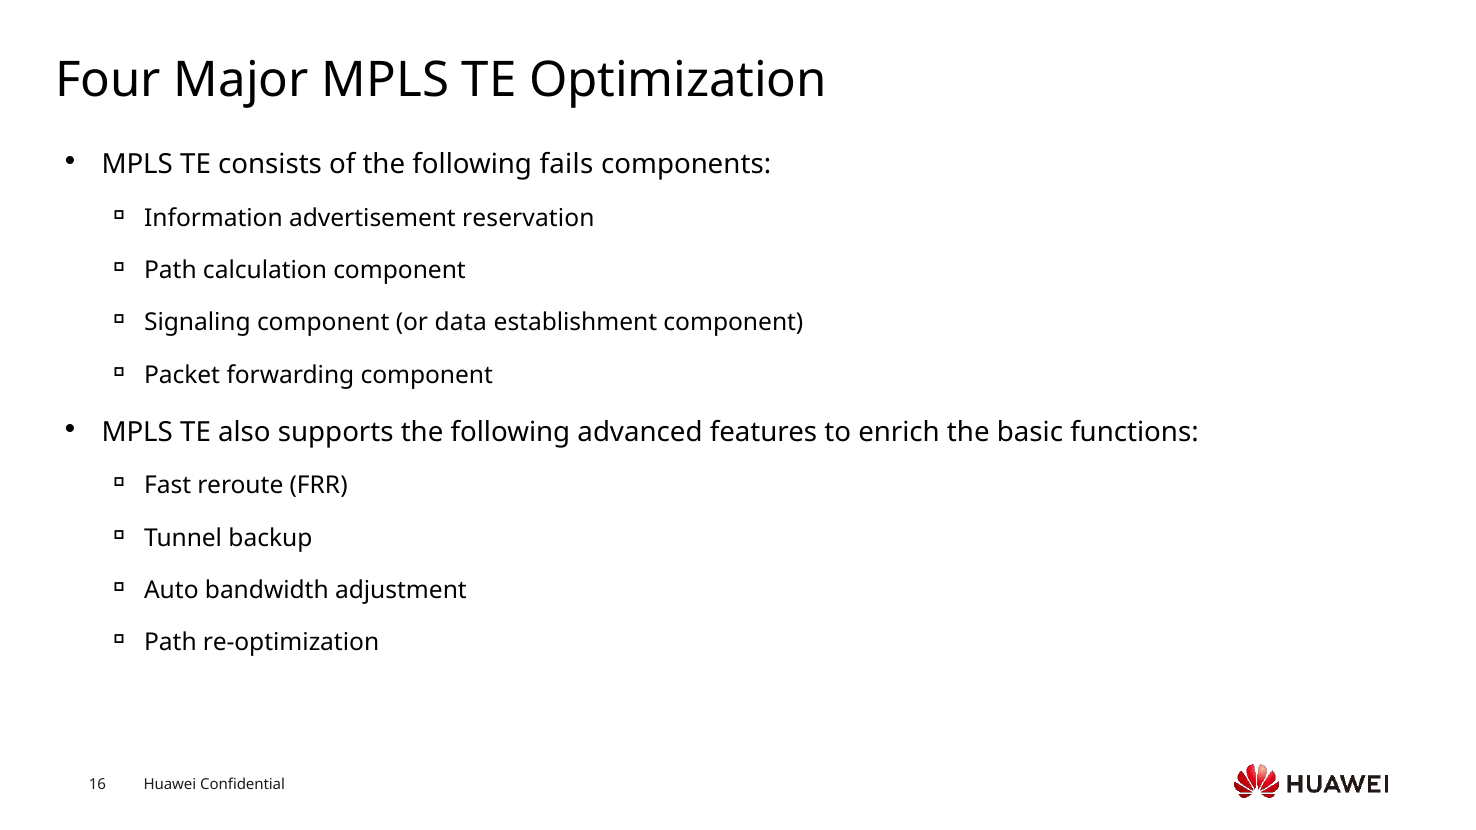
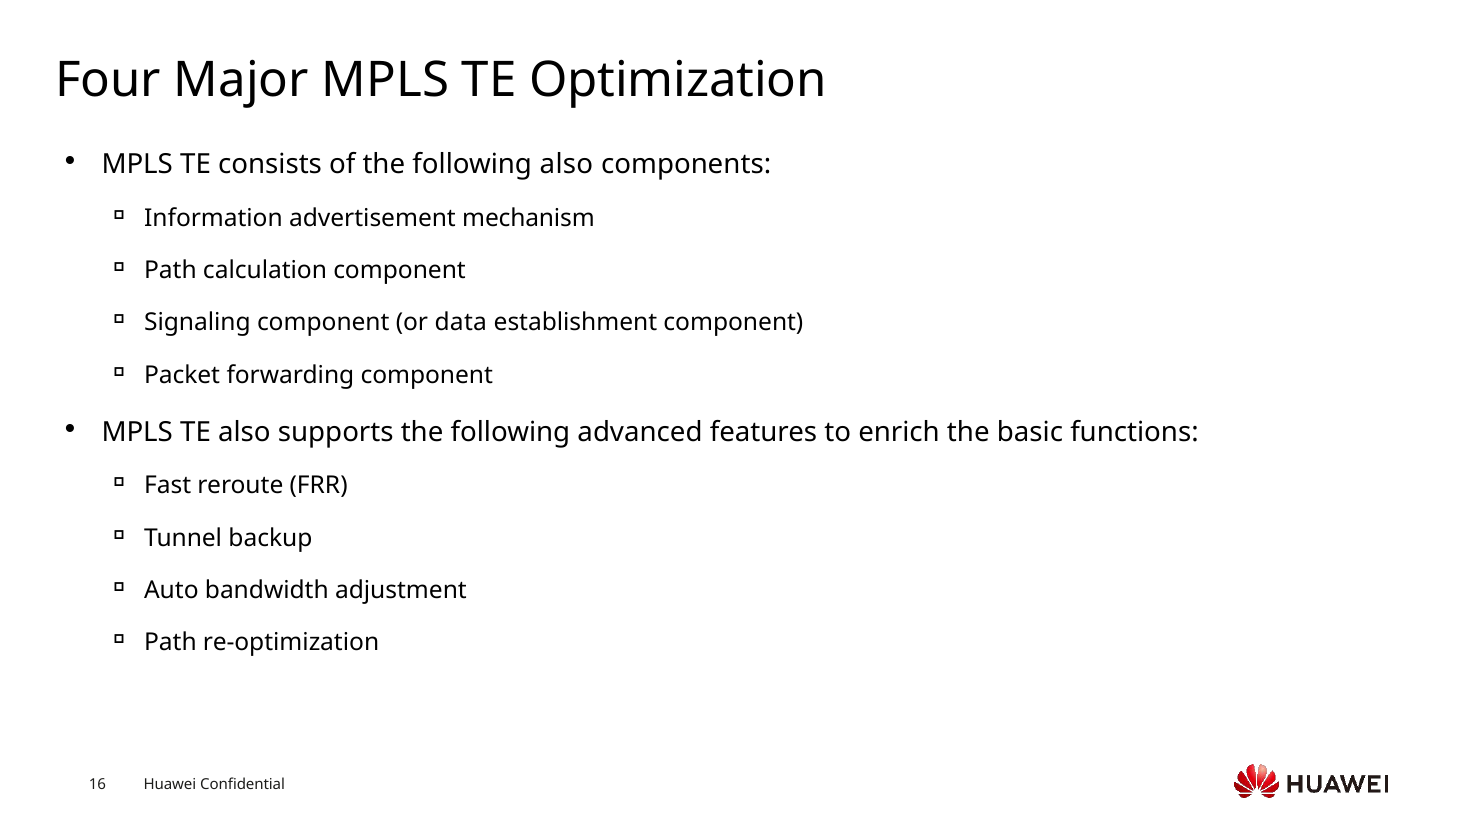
following fails: fails -> also
reservation: reservation -> mechanism
